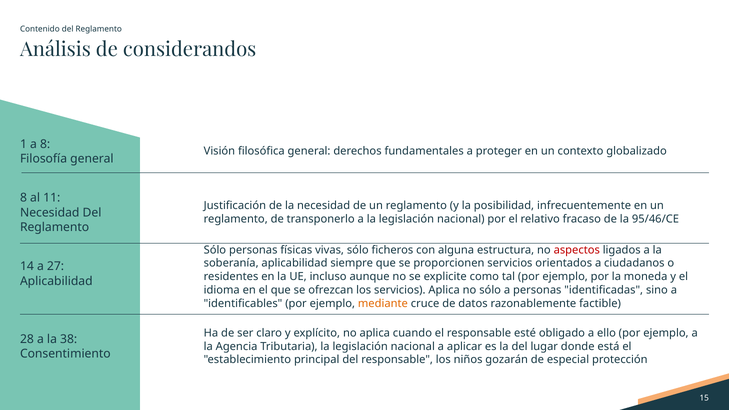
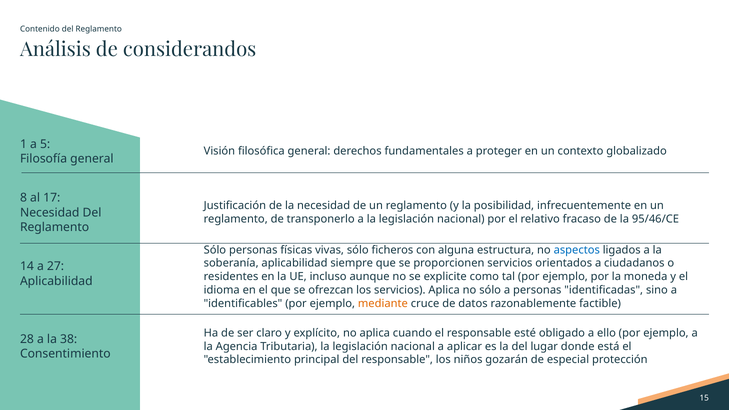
a 8: 8 -> 5
11: 11 -> 17
aspectos colour: red -> blue
